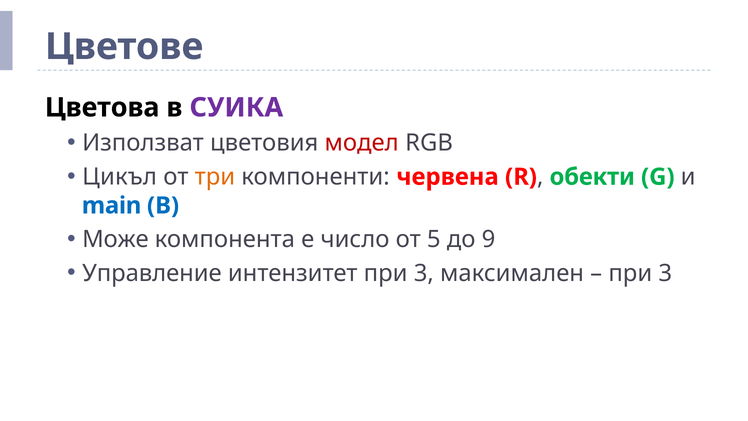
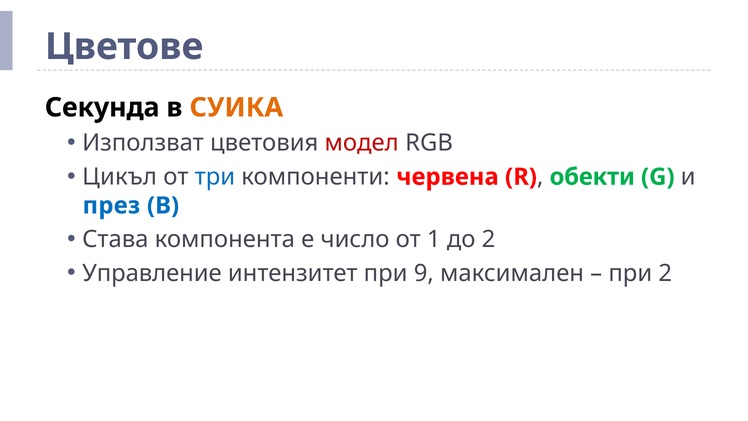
Цветова: Цветова -> Секунда
СУИКА colour: purple -> orange
три colour: orange -> blue
main: main -> през
Може: Може -> Става
5: 5 -> 1
до 9: 9 -> 2
интензитет при 3: 3 -> 9
3 at (665, 273): 3 -> 2
